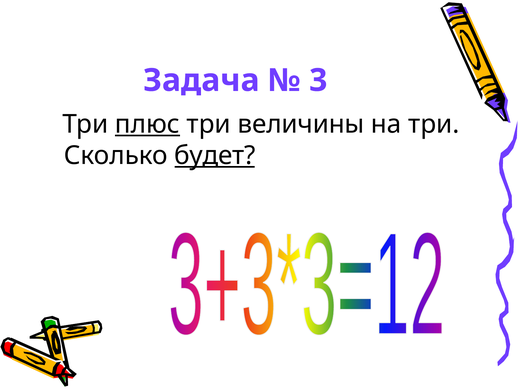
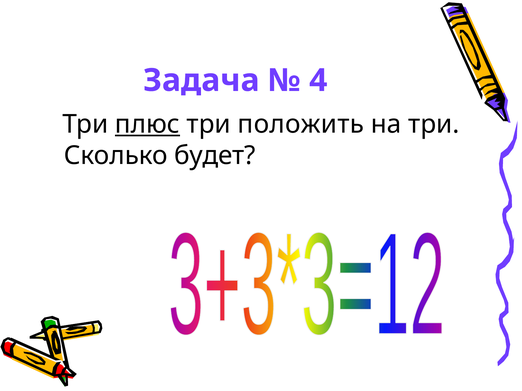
3: 3 -> 4
величины: величины -> положить
будет underline: present -> none
